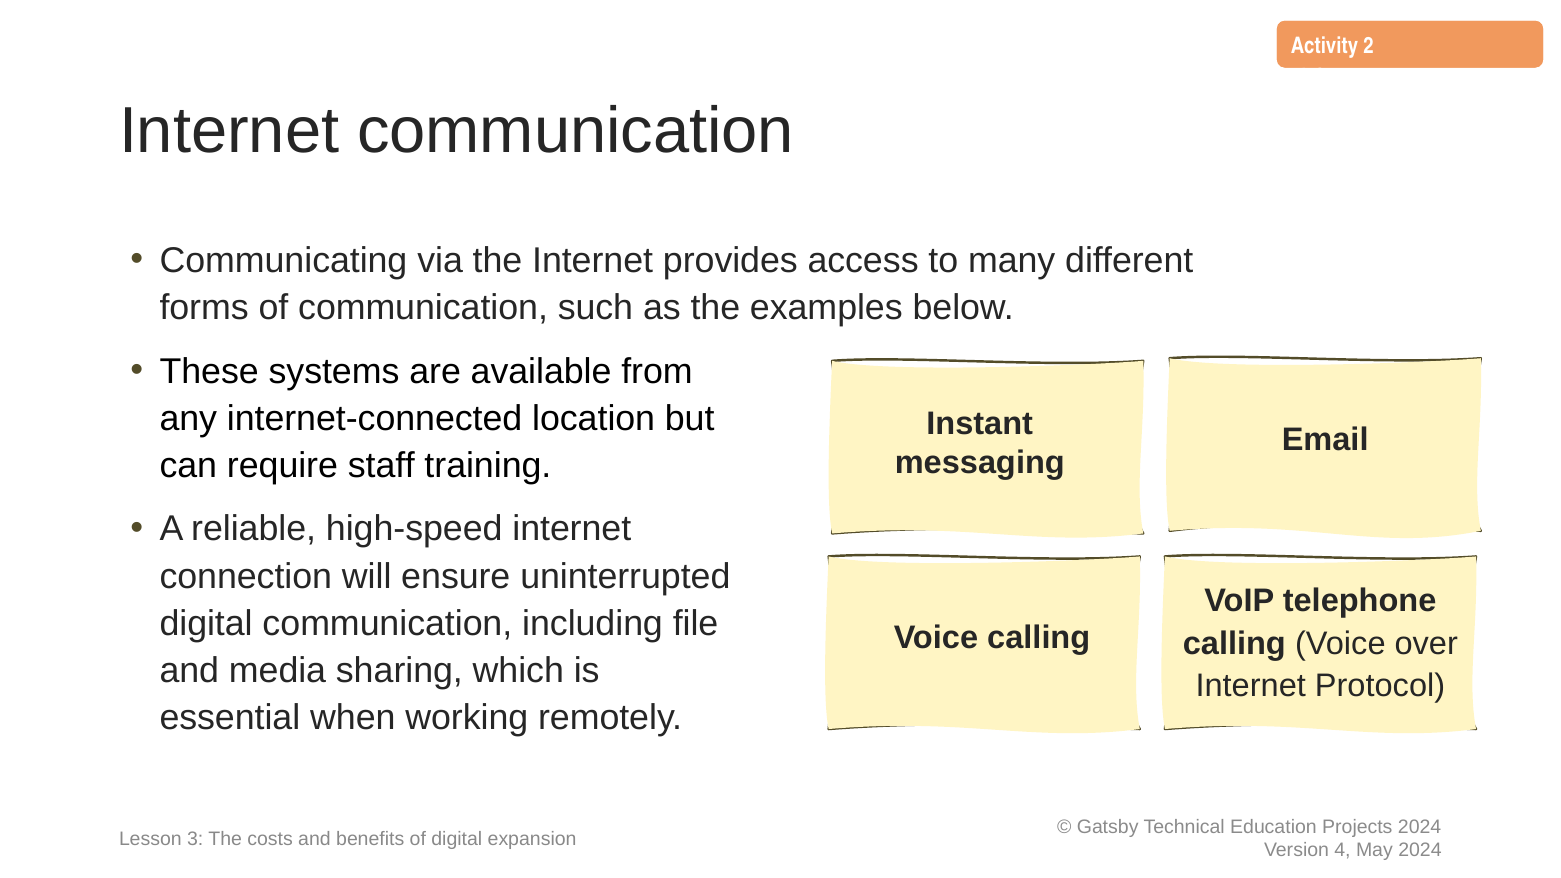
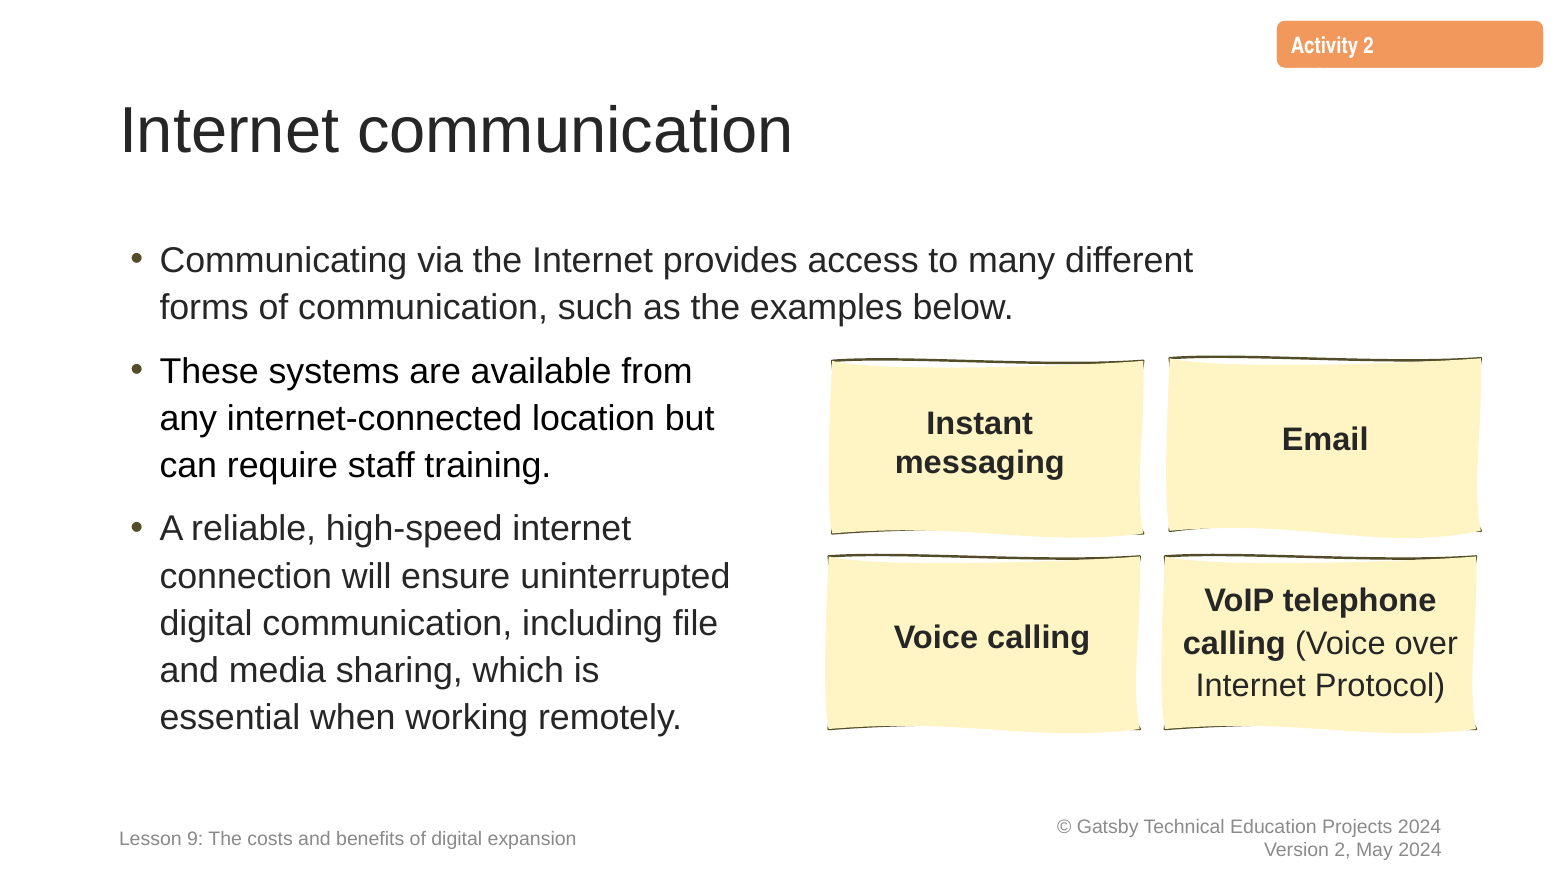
3: 3 -> 9
4 at (1343, 850): 4 -> 2
